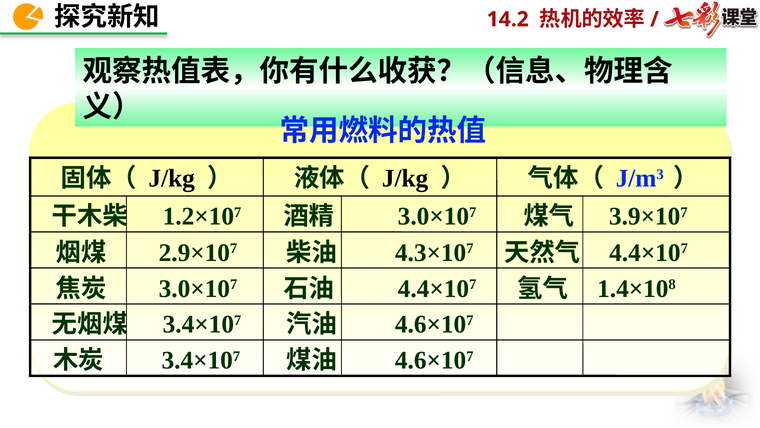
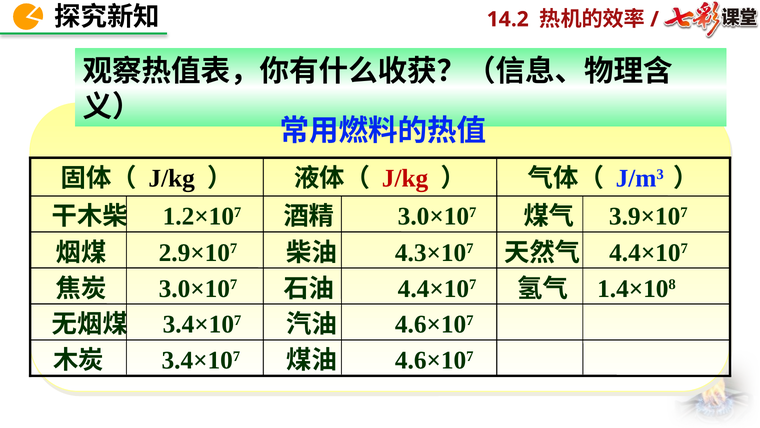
J/kg at (405, 178) colour: black -> red
